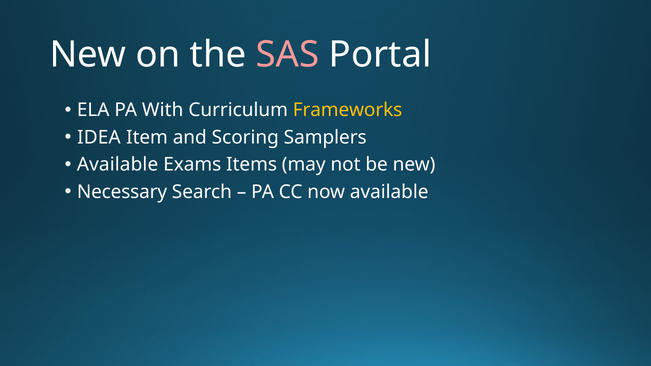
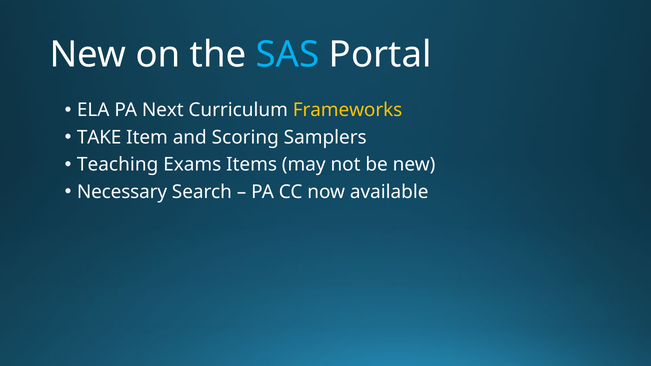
SAS colour: pink -> light blue
With: With -> Next
IDEA: IDEA -> TAKE
Available at (118, 165): Available -> Teaching
